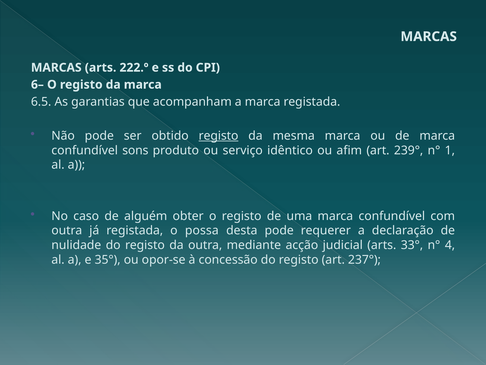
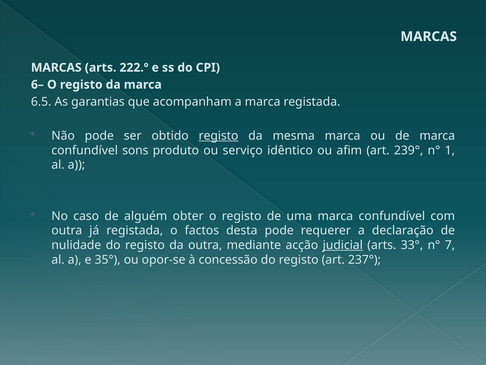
possa: possa -> factos
judicial underline: none -> present
4: 4 -> 7
